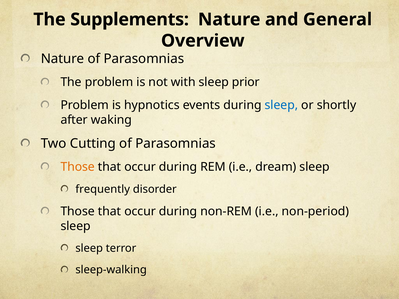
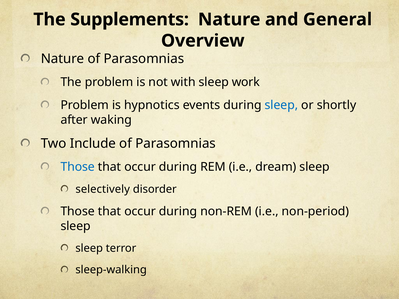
prior: prior -> work
Cutting: Cutting -> Include
Those at (78, 167) colour: orange -> blue
frequently: frequently -> selectively
